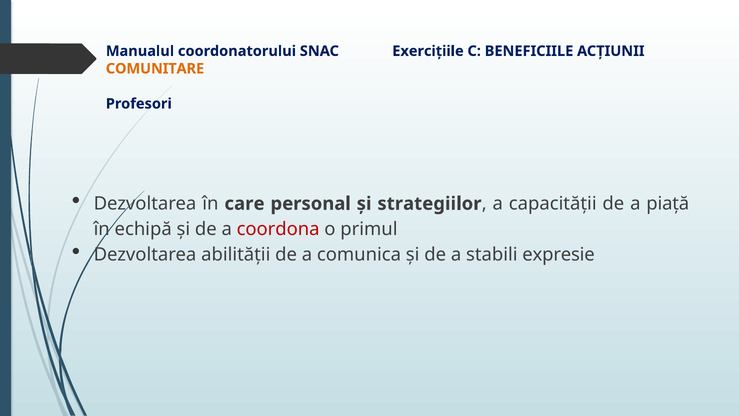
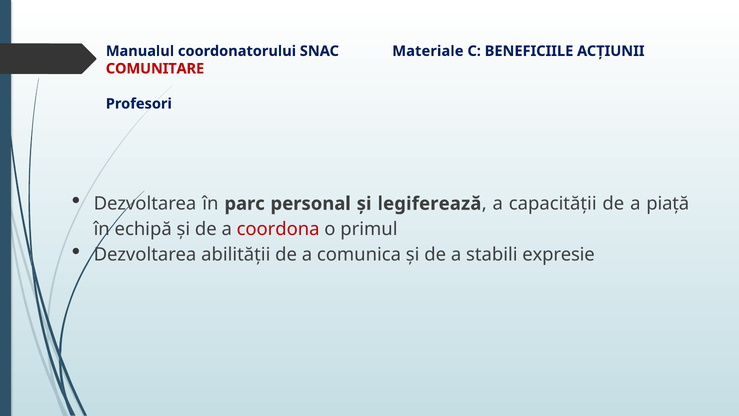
Exercițiile: Exercițiile -> Materiale
COMUNITARE colour: orange -> red
care: care -> parc
strategiilor: strategiilor -> legiferează
